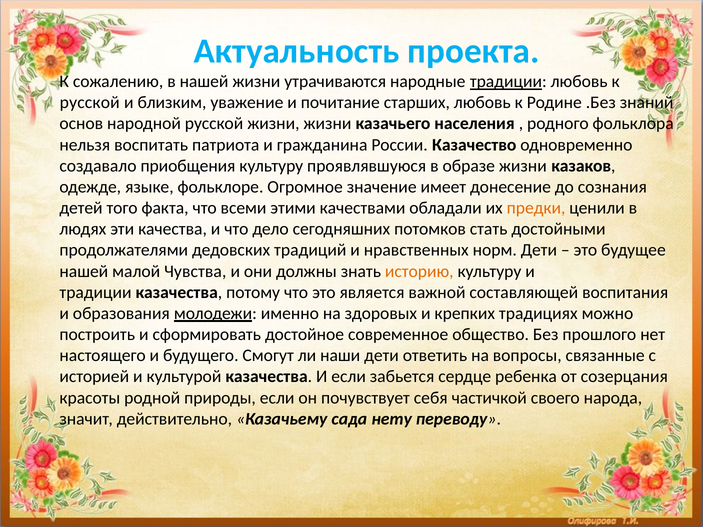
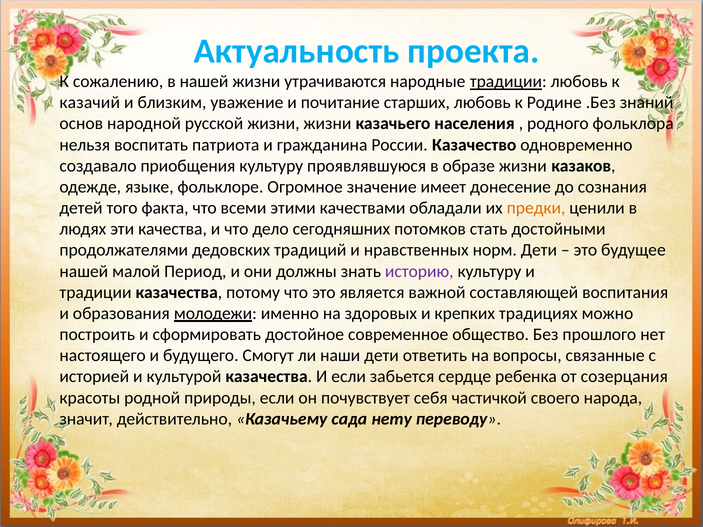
русской at (90, 103): русской -> казачий
Чувства: Чувства -> Период
историю colour: orange -> purple
